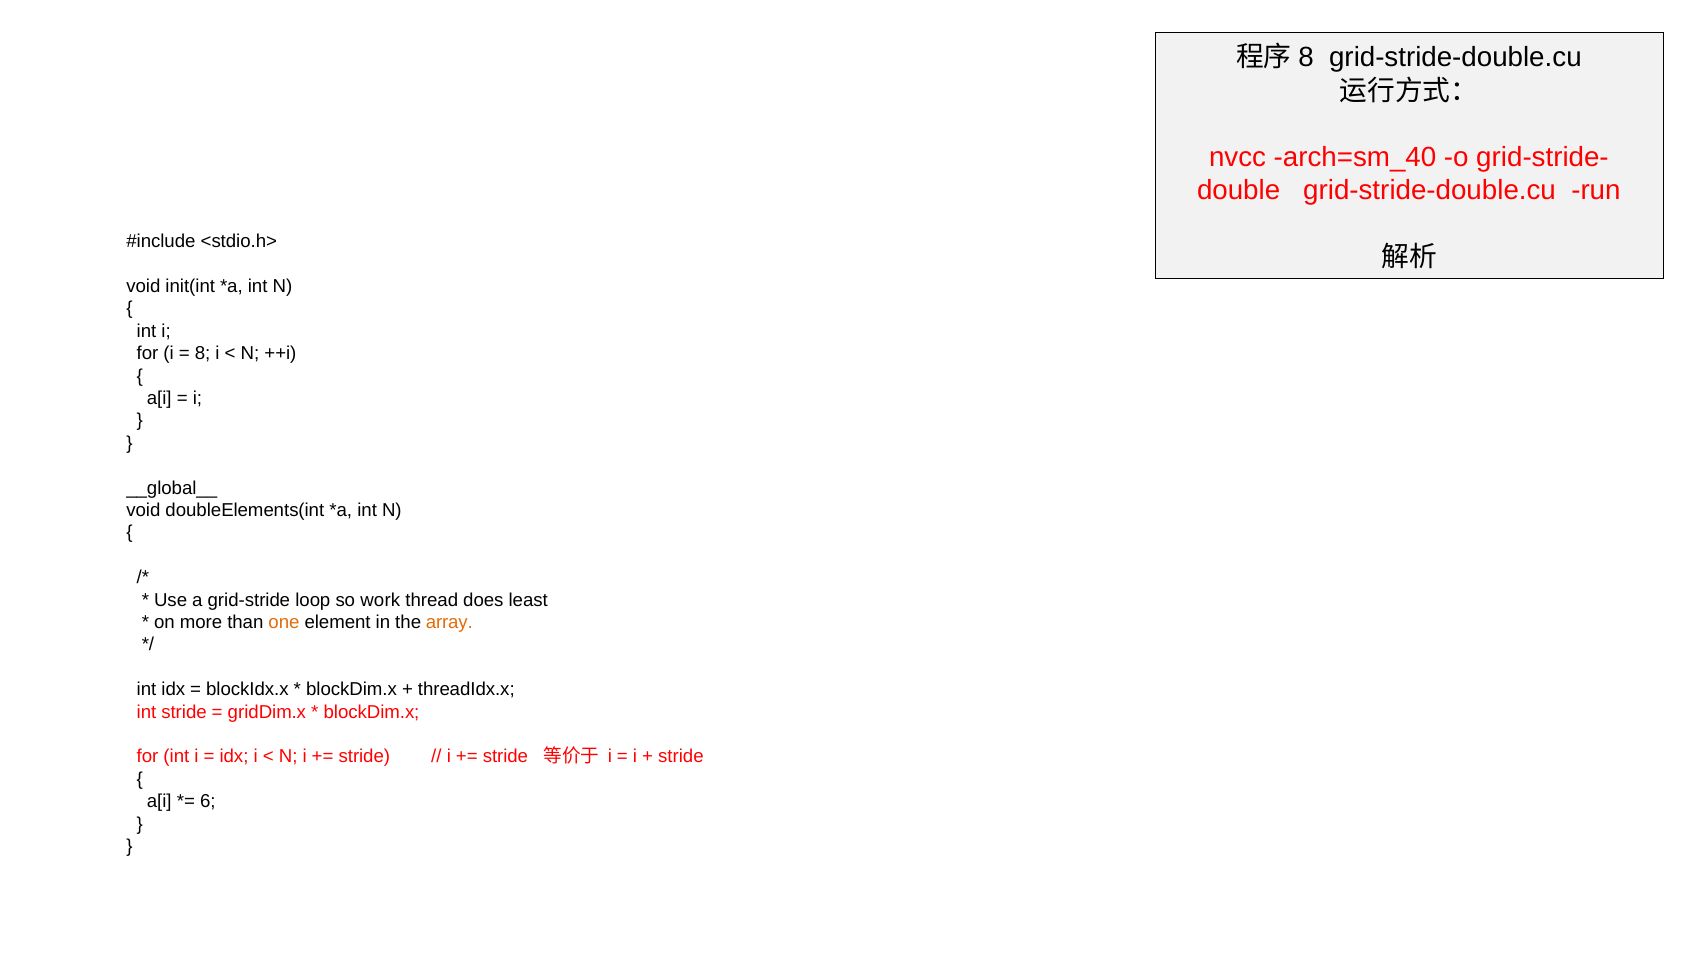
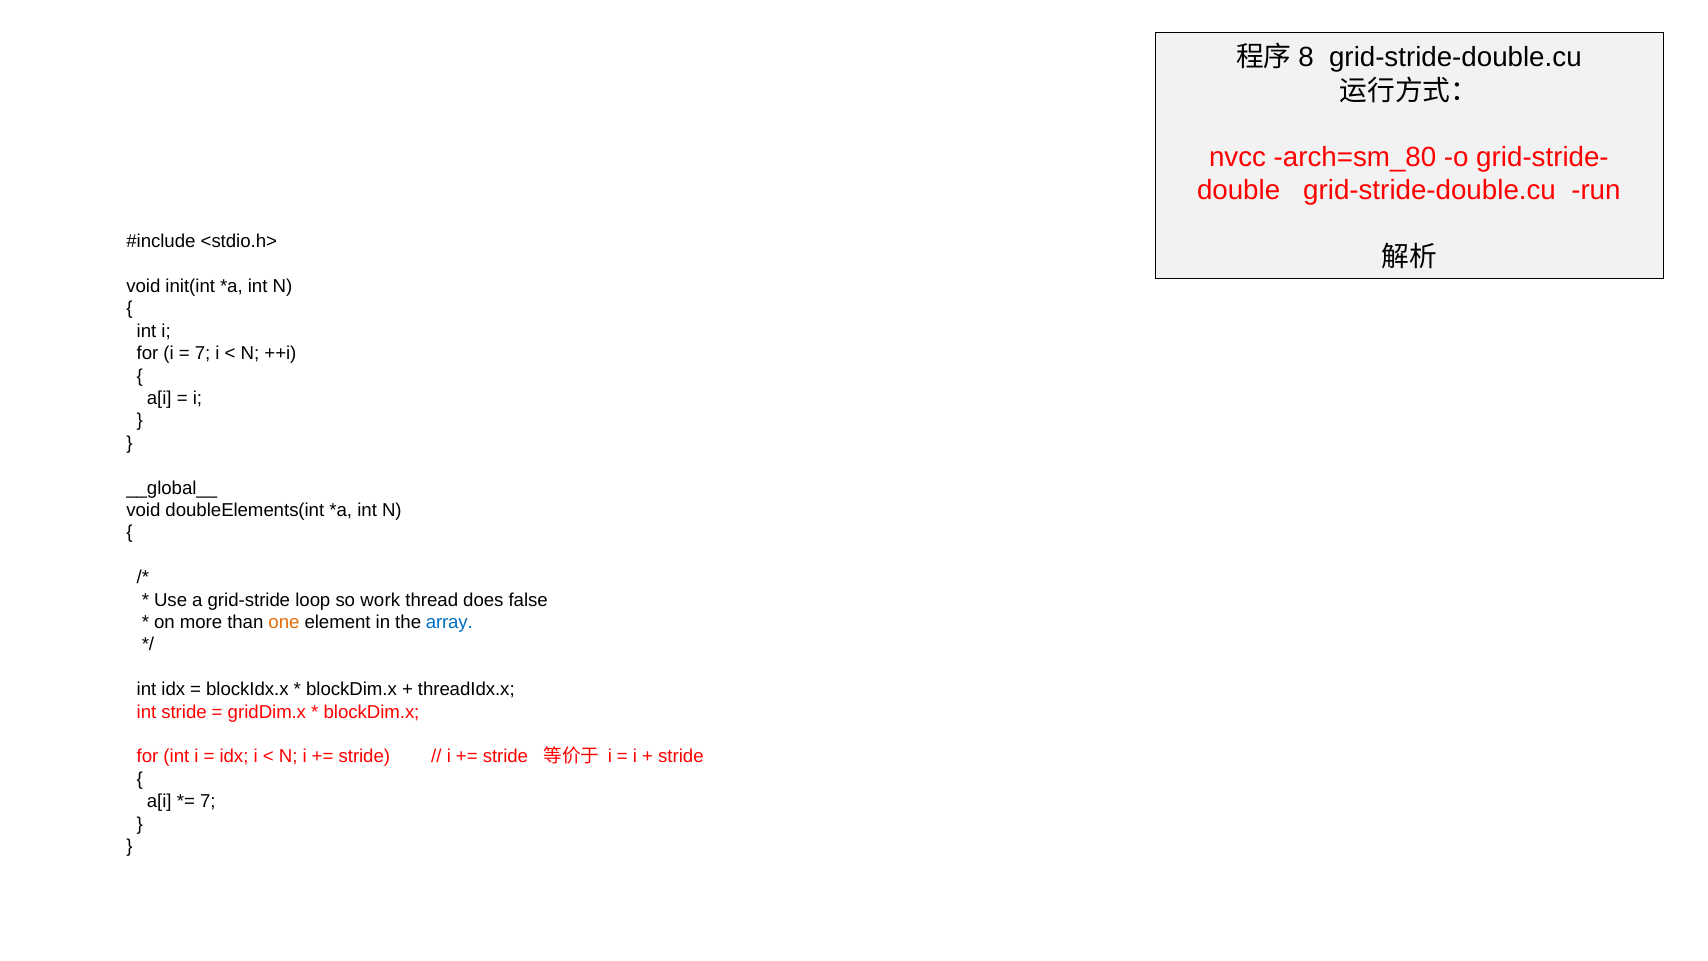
arch=sm_40: arch=sm_40 -> arch=sm_80
8 at (203, 353): 8 -> 7
least: least -> false
array colour: orange -> blue
6 at (208, 801): 6 -> 7
